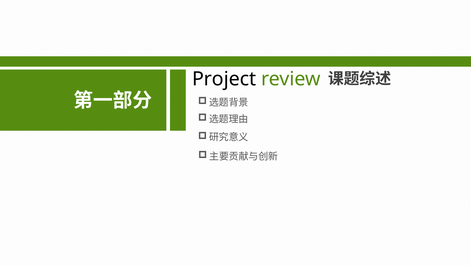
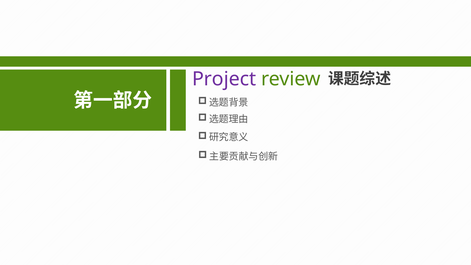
Project colour: black -> purple
